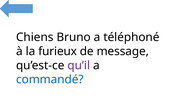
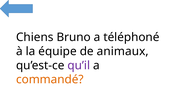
furieux: furieux -> équipe
message: message -> animaux
commandé colour: blue -> orange
